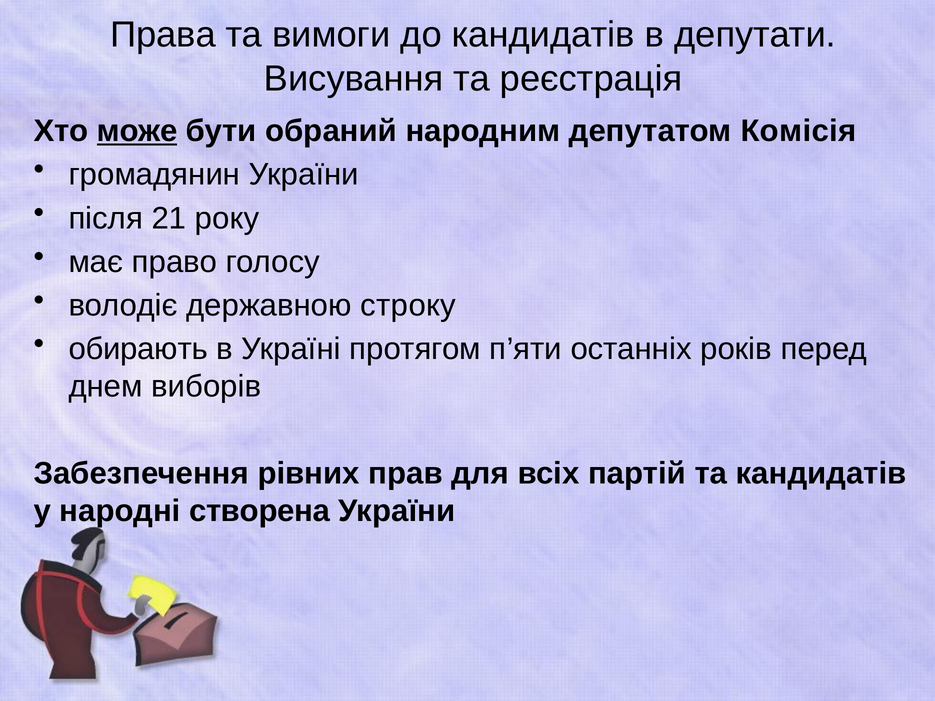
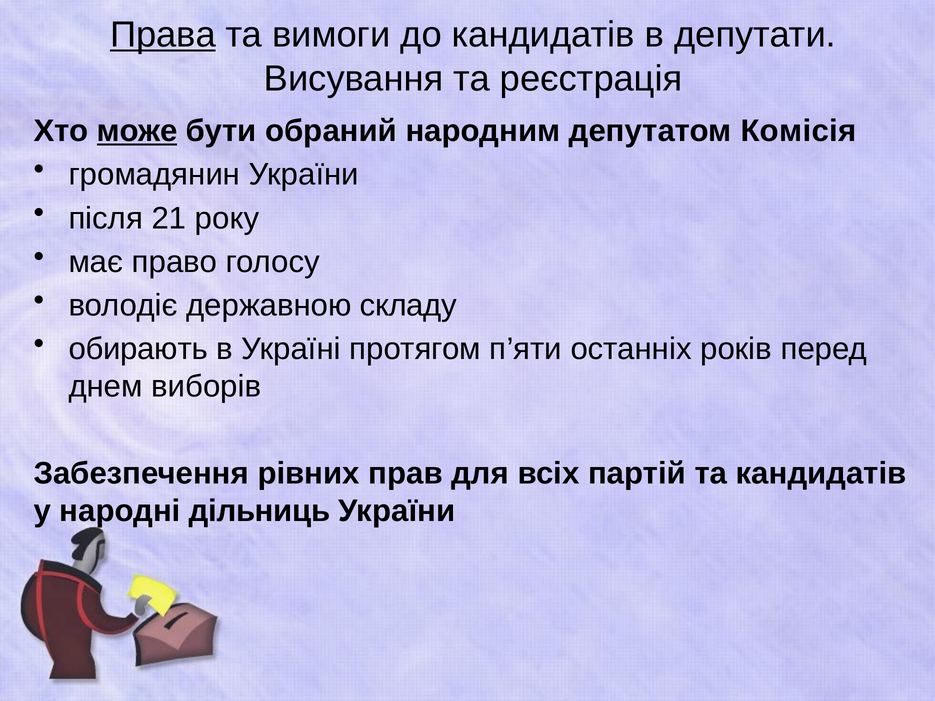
Права underline: none -> present
строку: строку -> складу
створена: створена -> дільниць
